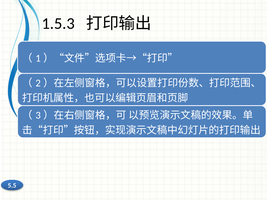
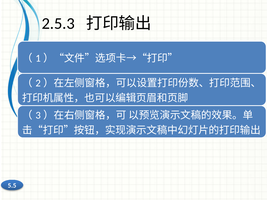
1.5.3: 1.5.3 -> 2.5.3
